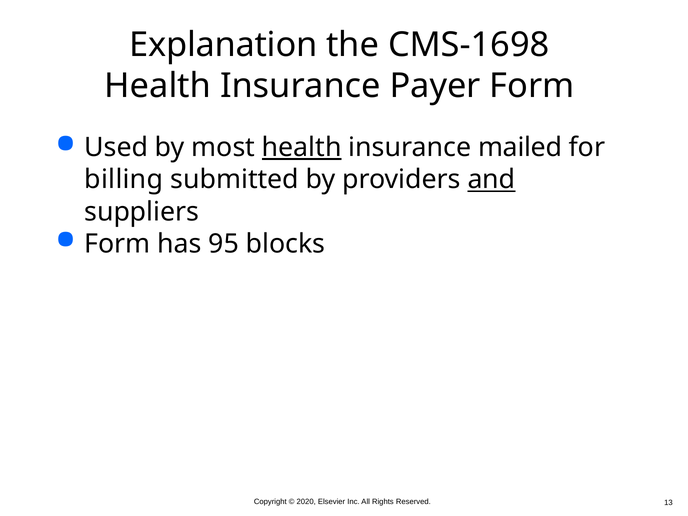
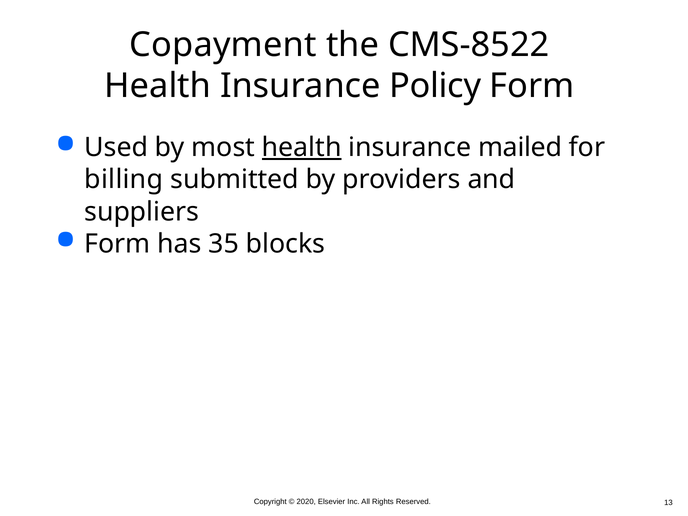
Explanation: Explanation -> Copayment
CMS-1698: CMS-1698 -> CMS-8522
Payer: Payer -> Policy
and underline: present -> none
95: 95 -> 35
